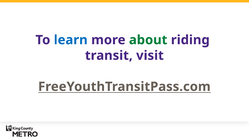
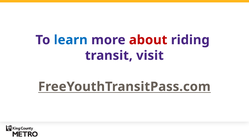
about colour: green -> red
